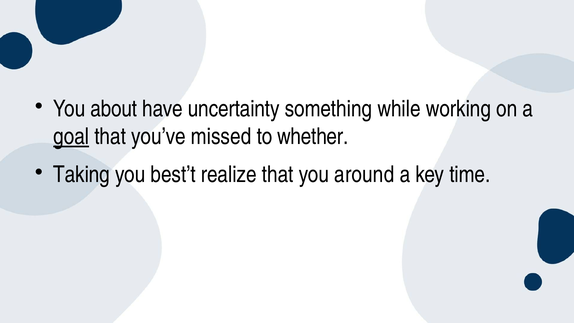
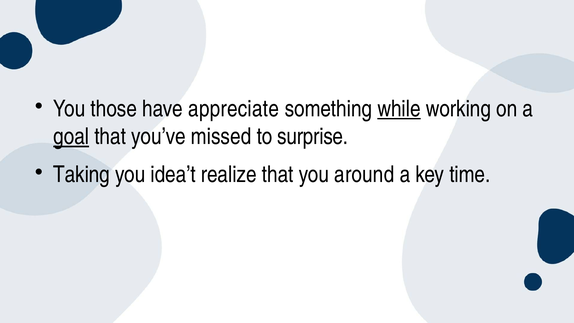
about: about -> those
uncertainty: uncertainty -> appreciate
while underline: none -> present
whether: whether -> surprise
best’t: best’t -> idea’t
